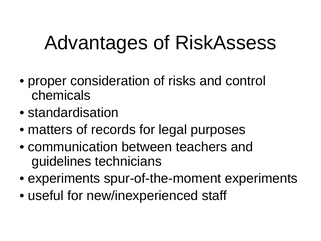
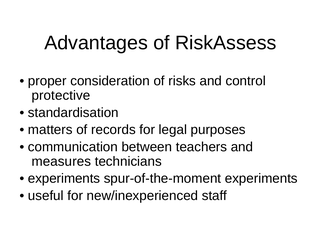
chemicals: chemicals -> protective
guidelines: guidelines -> measures
